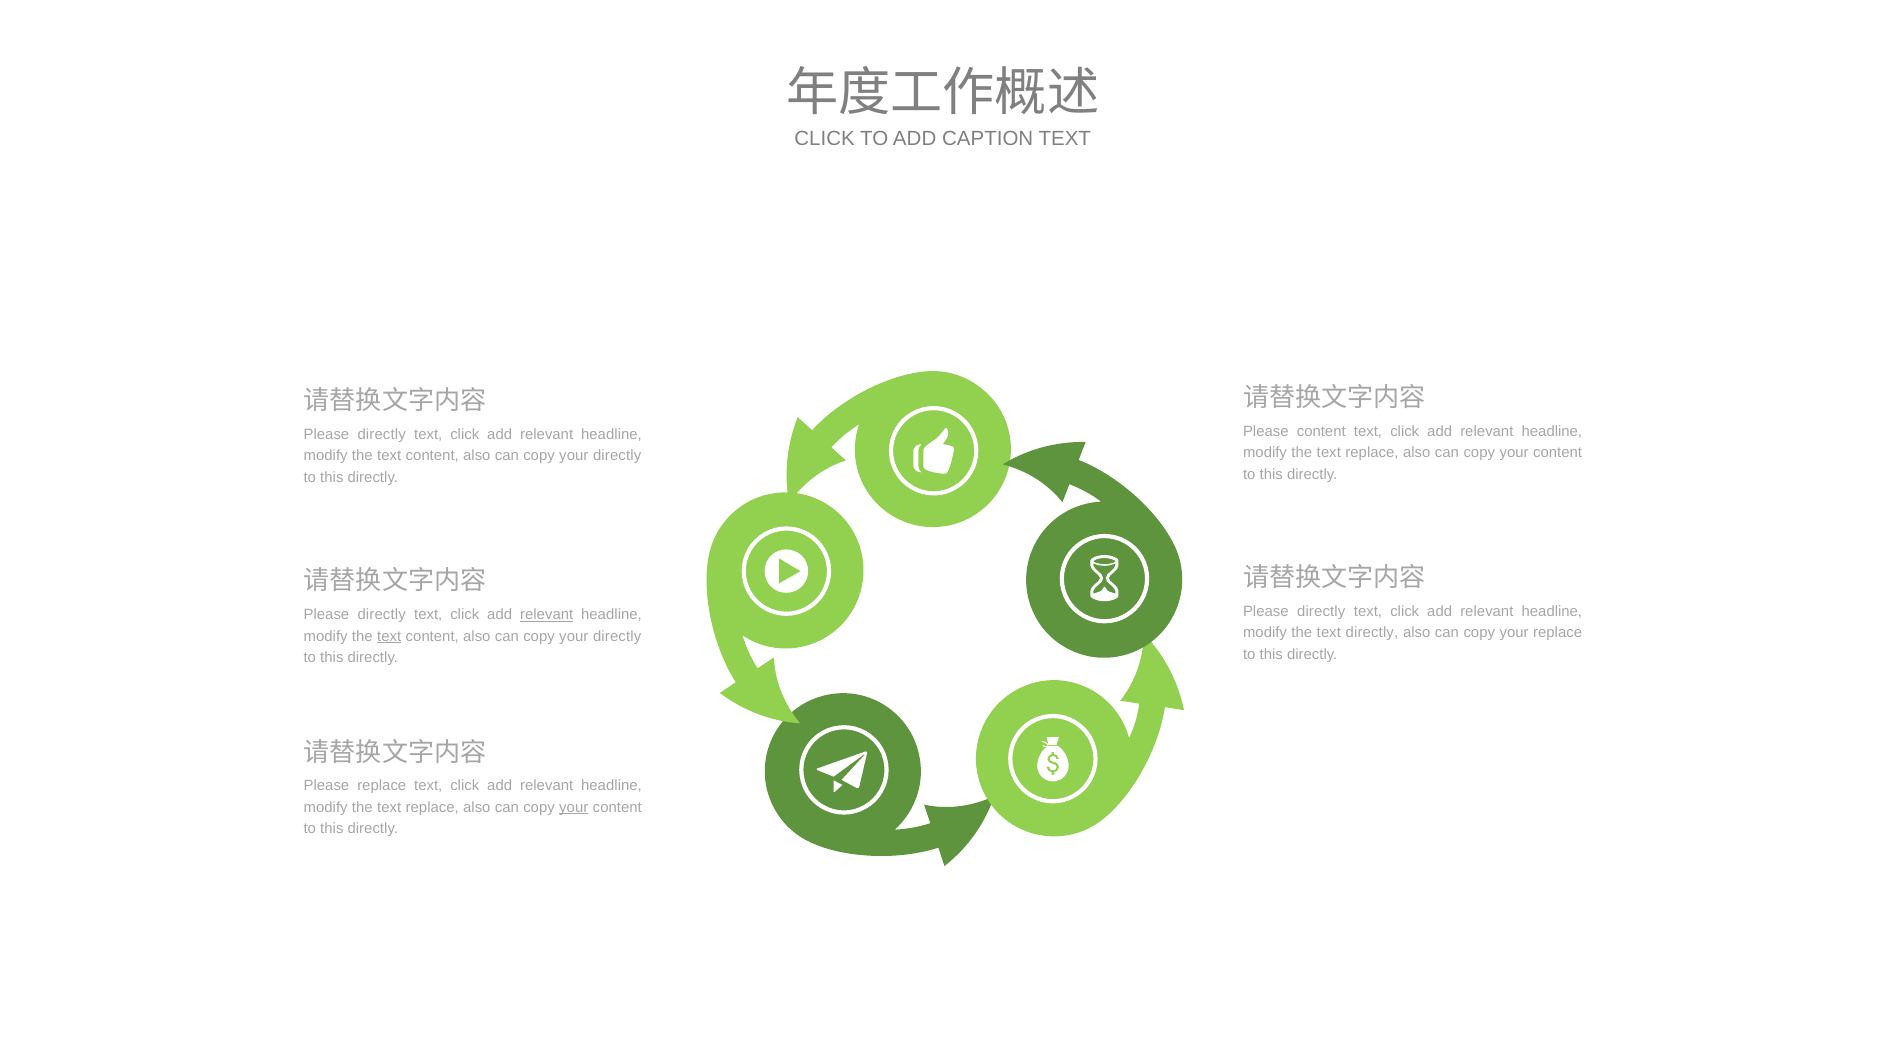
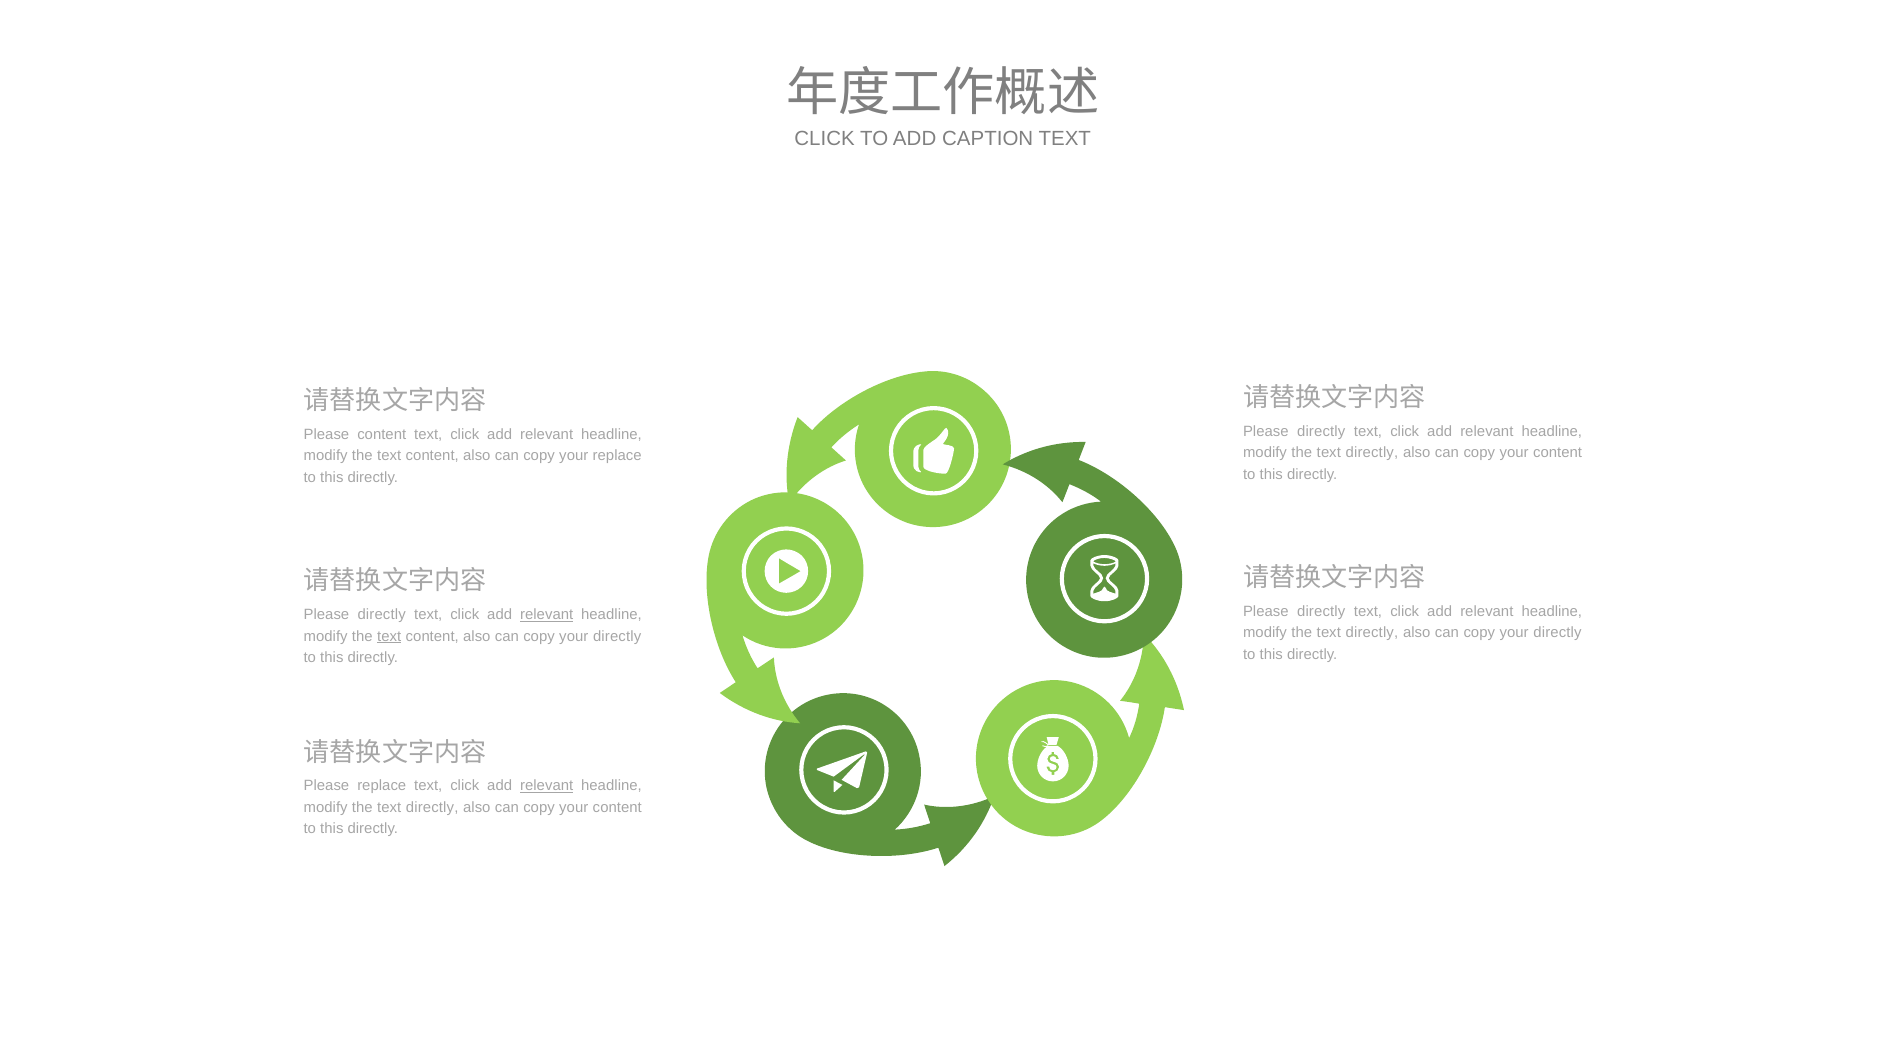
content at (1321, 432): content -> directly
directly at (382, 434): directly -> content
replace at (1372, 453): replace -> directly
directly at (617, 456): directly -> replace
replace at (1558, 633): replace -> directly
relevant at (547, 786) underline: none -> present
replace at (432, 807): replace -> directly
your at (574, 807) underline: present -> none
